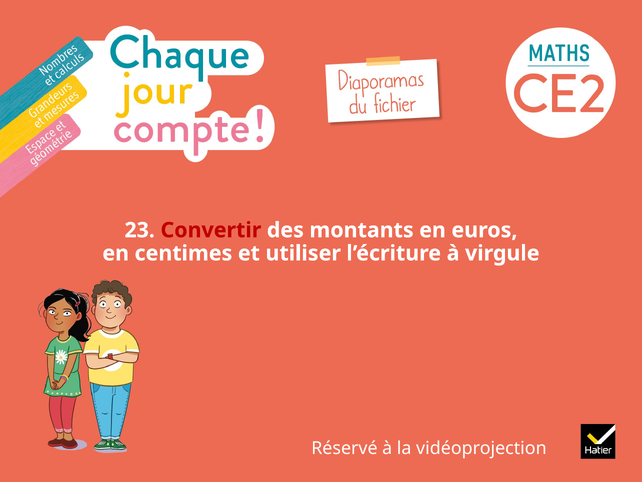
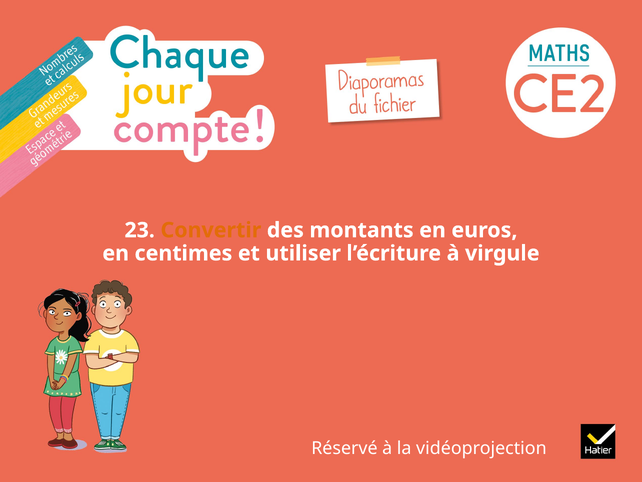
Convertir colour: red -> orange
